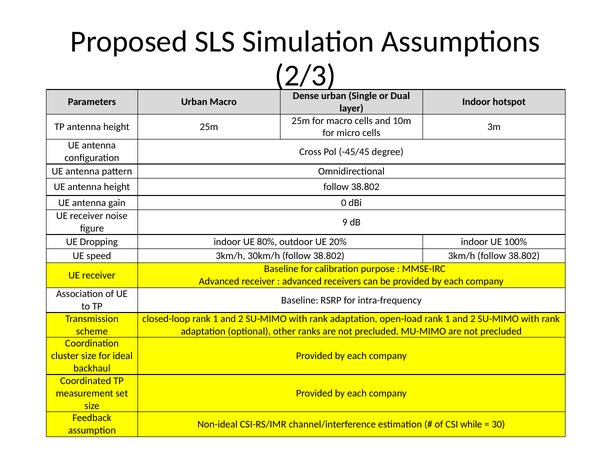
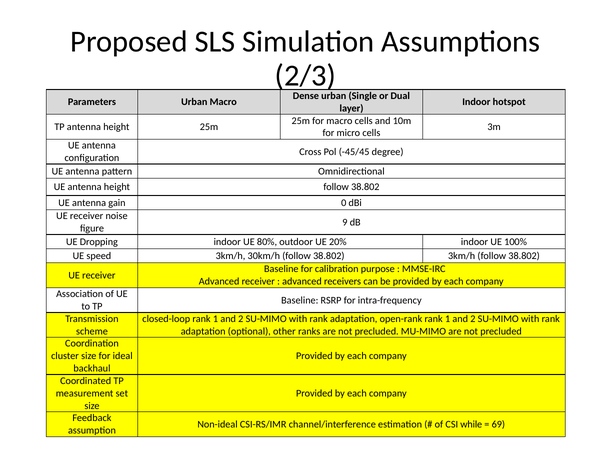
open-load: open-load -> open-rank
30: 30 -> 69
